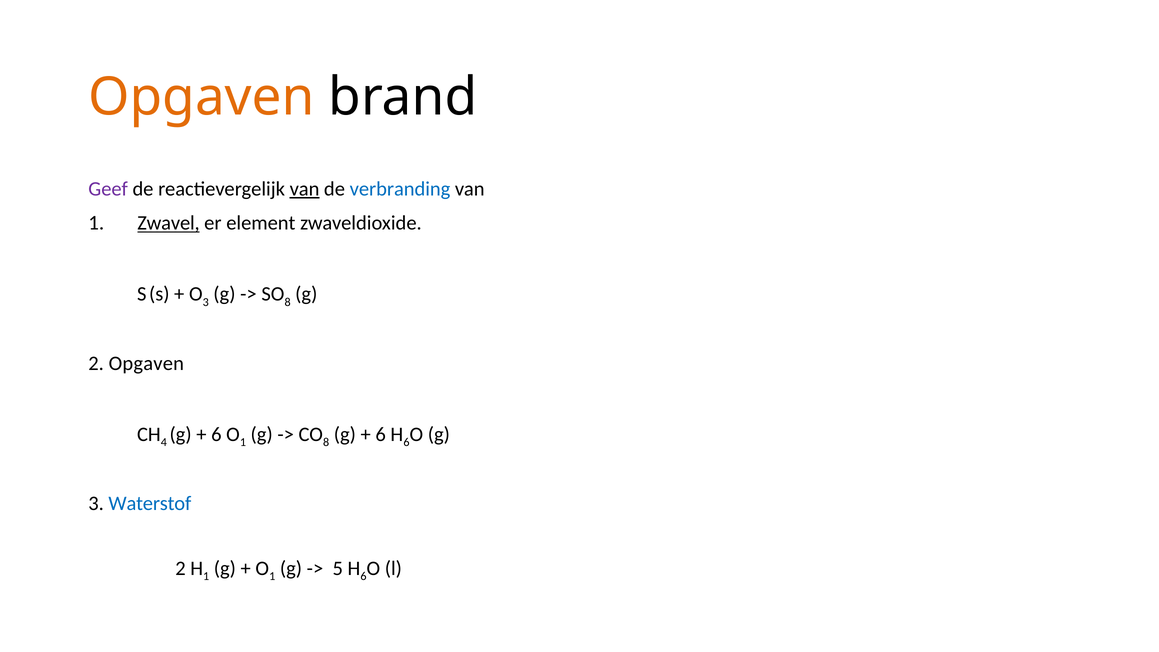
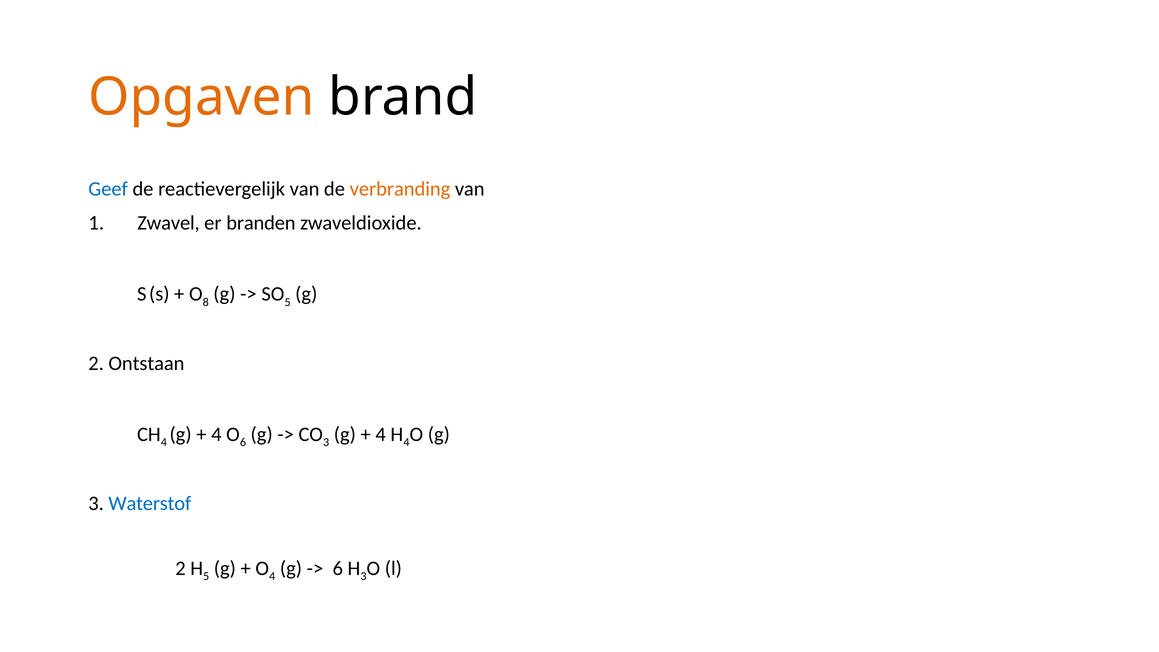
Geef colour: purple -> blue
van at (305, 189) underline: present -> none
verbranding colour: blue -> orange
Zwavel underline: present -> none
element: element -> branden
3 at (206, 302): 3 -> 8
8 at (288, 302): 8 -> 5
2 Opgaven: Opgaven -> Ontstaan
6 at (216, 434): 6 -> 4
1 at (243, 442): 1 -> 6
8 at (326, 442): 8 -> 3
6 at (381, 434): 6 -> 4
6 at (407, 442): 6 -> 4
1 at (206, 576): 1 -> 5
1 at (272, 576): 1 -> 4
5 at (338, 568): 5 -> 6
6 at (364, 576): 6 -> 3
